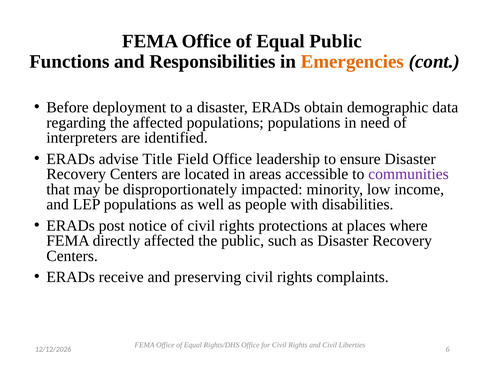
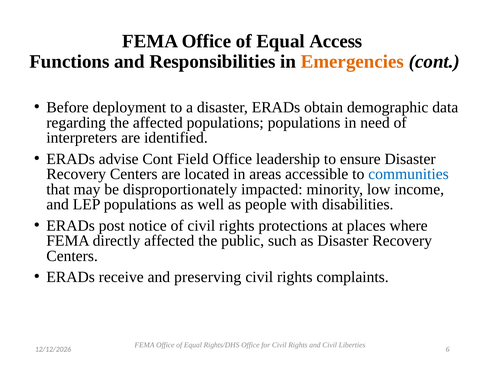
Equal Public: Public -> Access
advise Title: Title -> Cont
communities colour: purple -> blue
